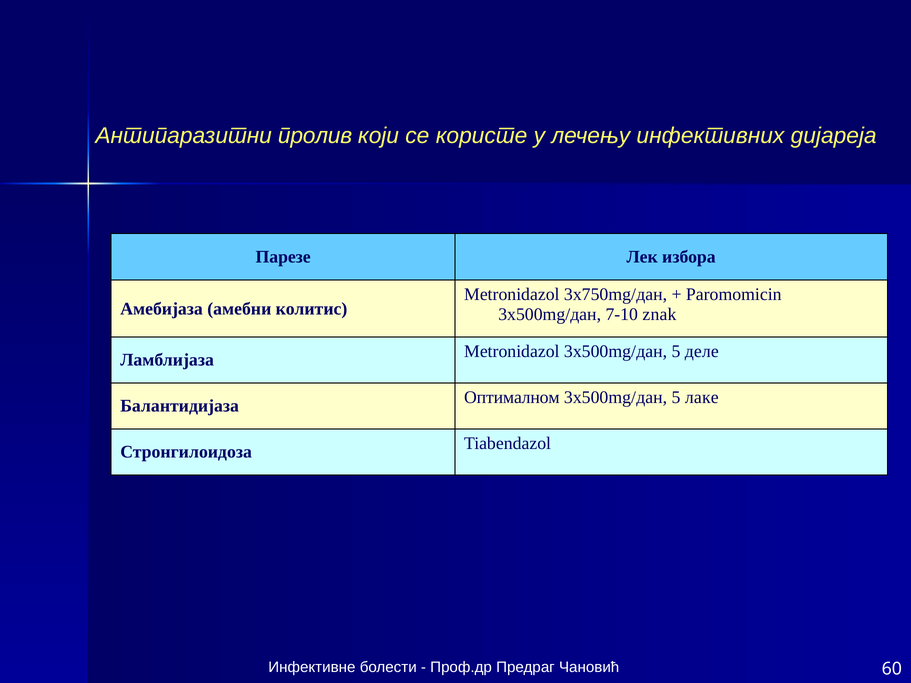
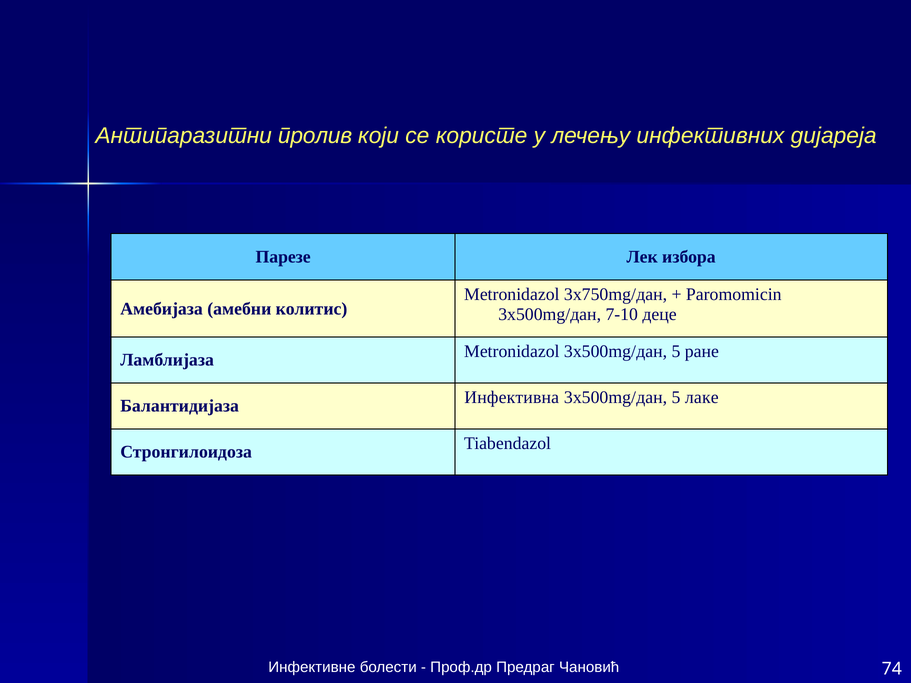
znak: znak -> деце
деле: деле -> ране
Оптималном: Оптималном -> Инфективна
60: 60 -> 74
